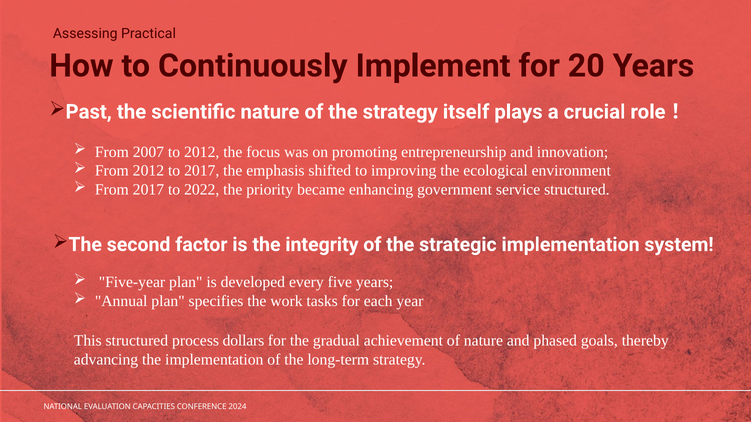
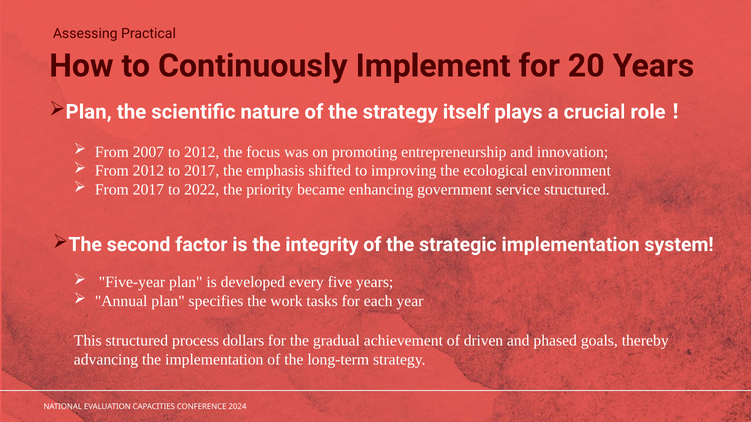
Past at (89, 112): Past -> Plan
of nature: nature -> driven
